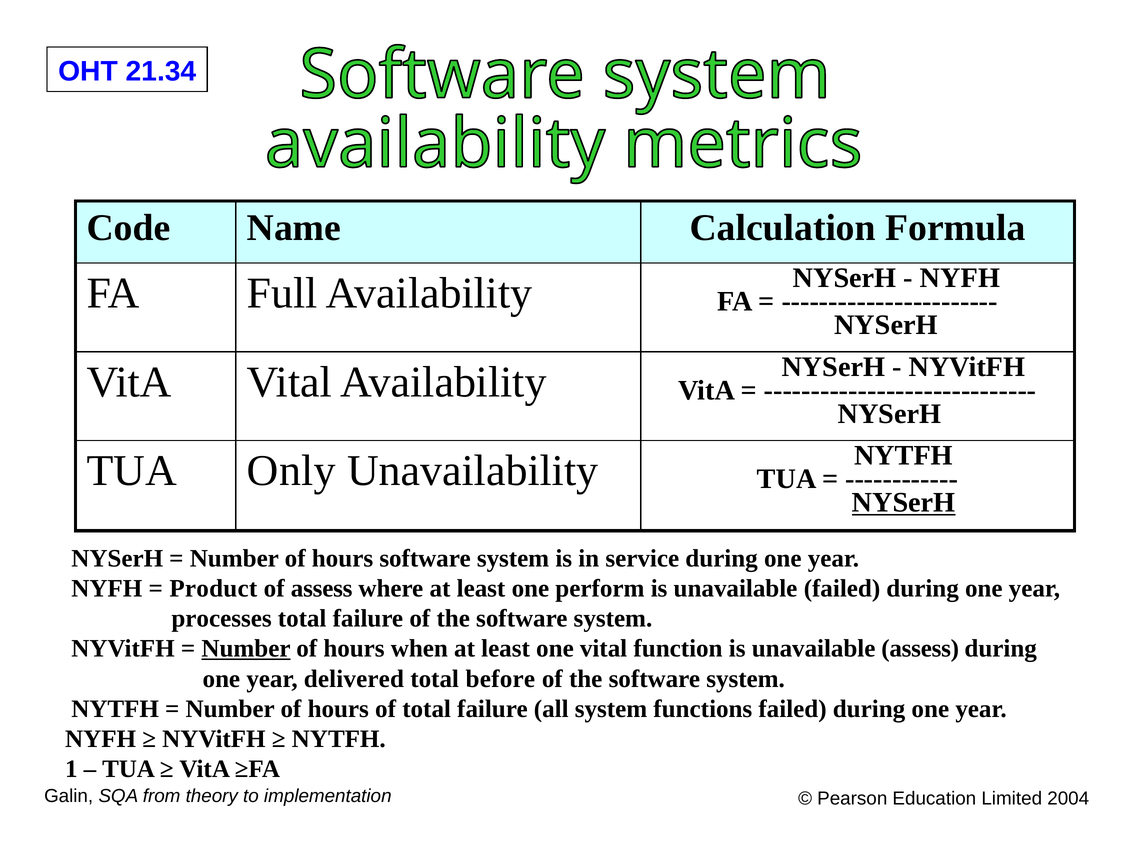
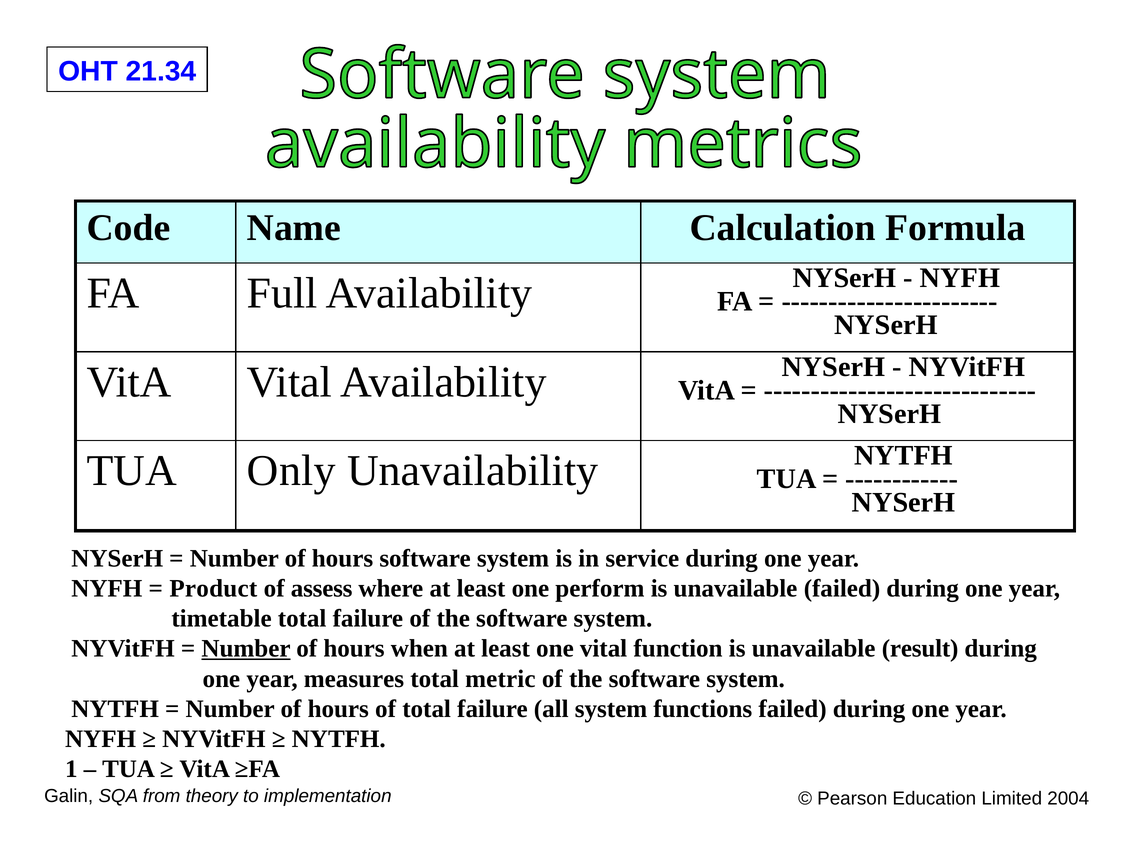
NYSerH at (904, 503) underline: present -> none
processes: processes -> timetable
unavailable assess: assess -> result
delivered: delivered -> measures
before: before -> metric
